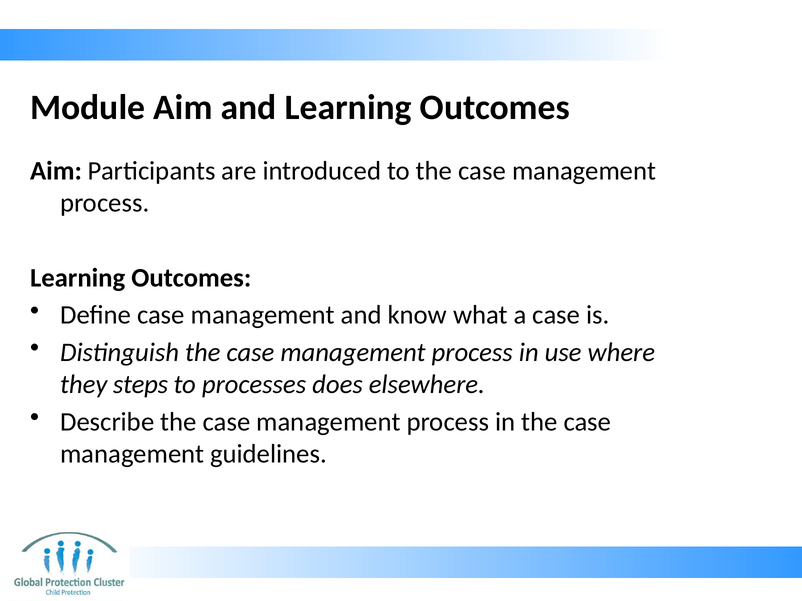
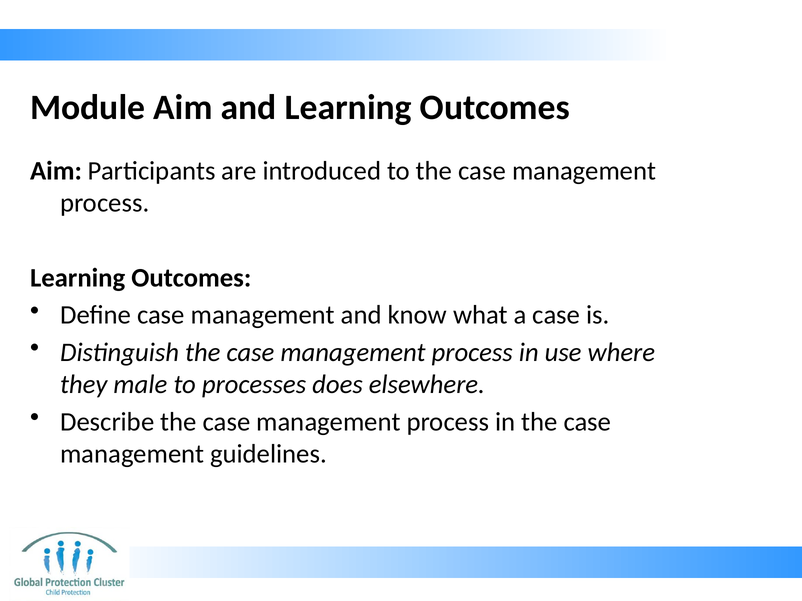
steps: steps -> male
